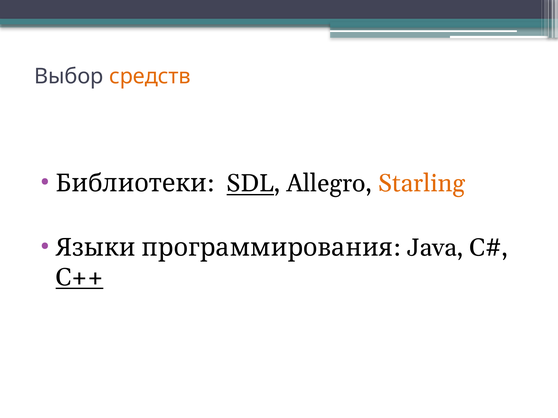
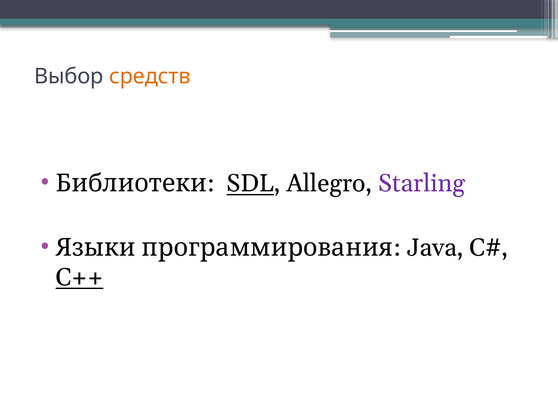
Starling colour: orange -> purple
